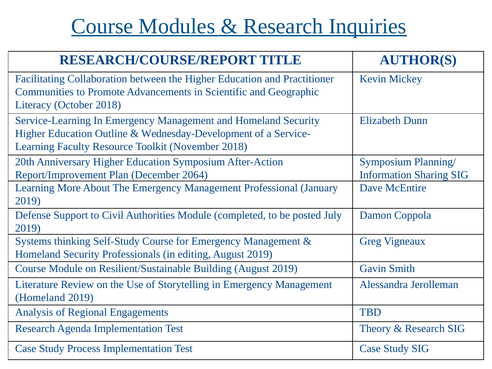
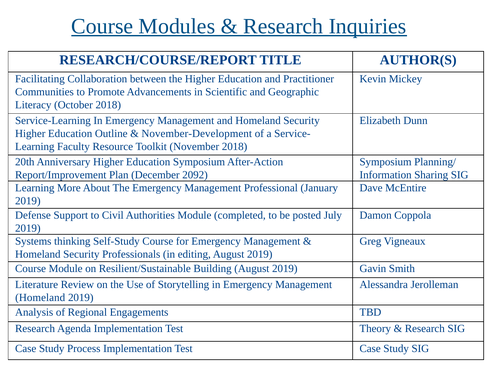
Wednesday-Development: Wednesday-Development -> November-Development
2064: 2064 -> 2092
